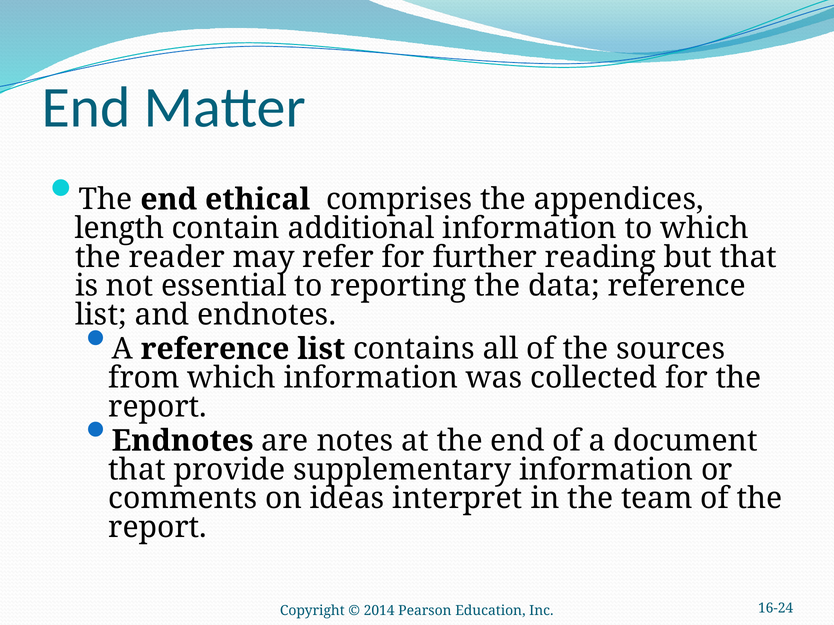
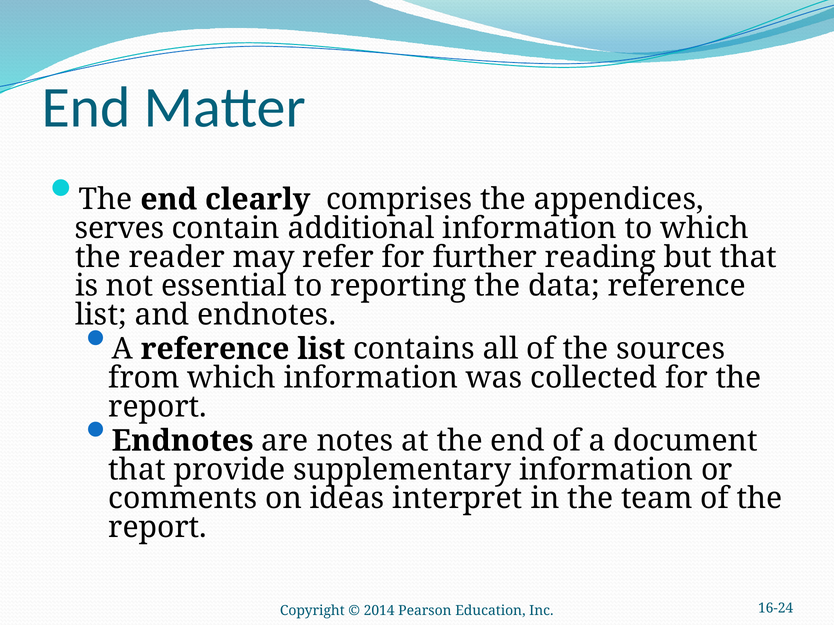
ethical: ethical -> clearly
length: length -> serves
